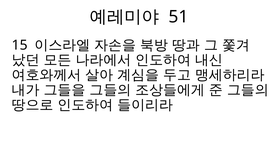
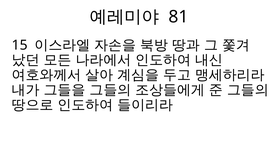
51: 51 -> 81
